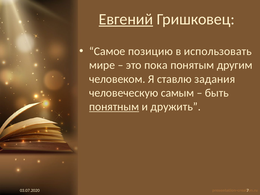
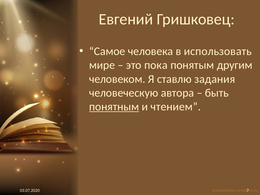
Евгений underline: present -> none
позицию: позицию -> человека
самым: самым -> автора
дружить: дружить -> чтением
